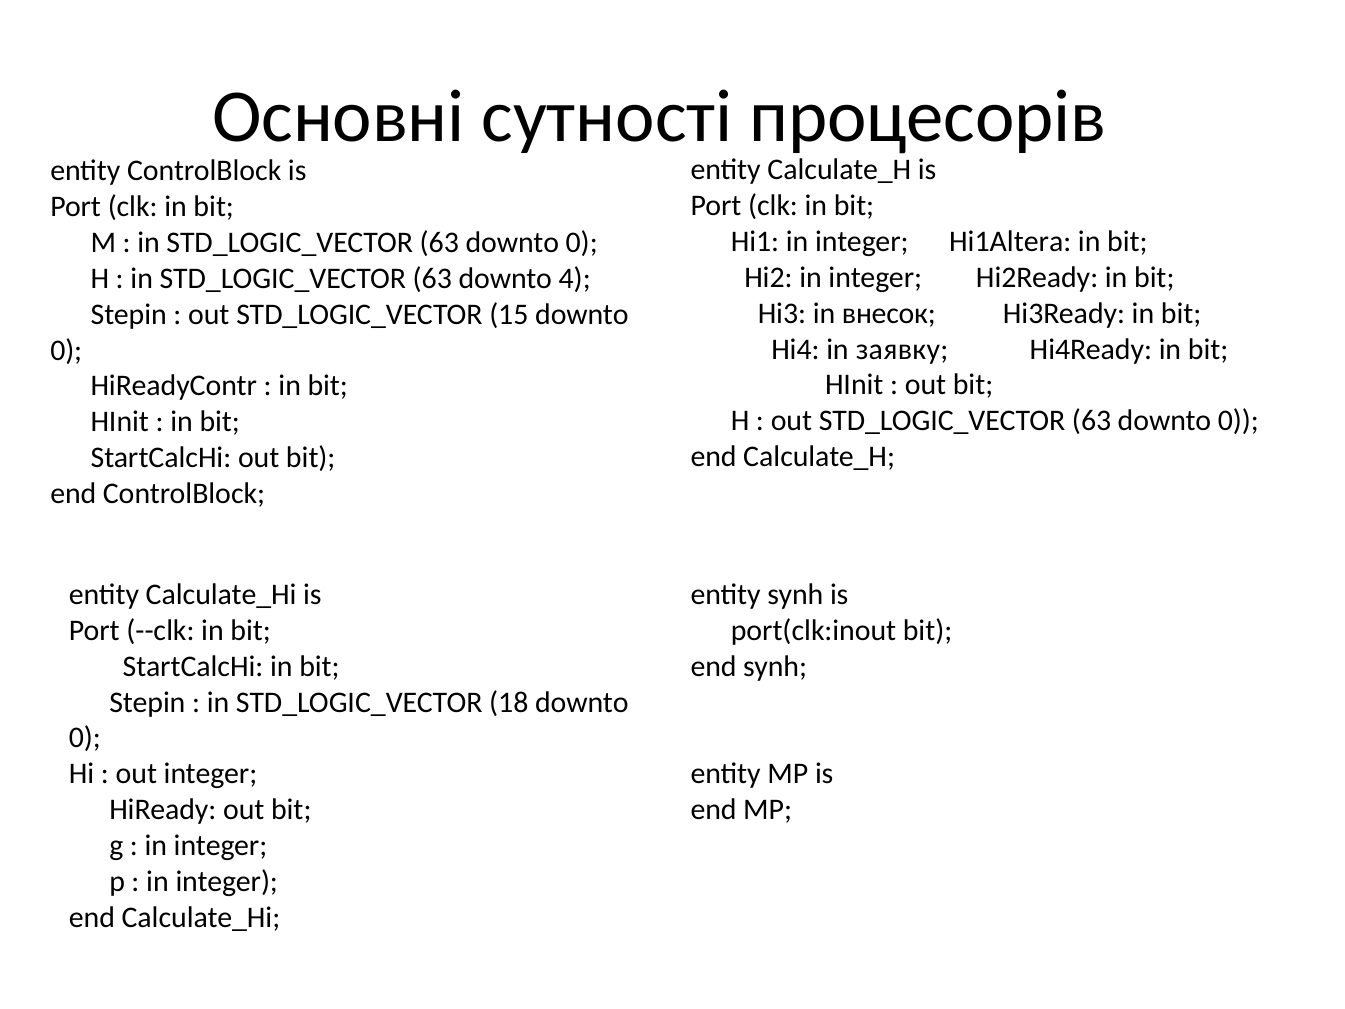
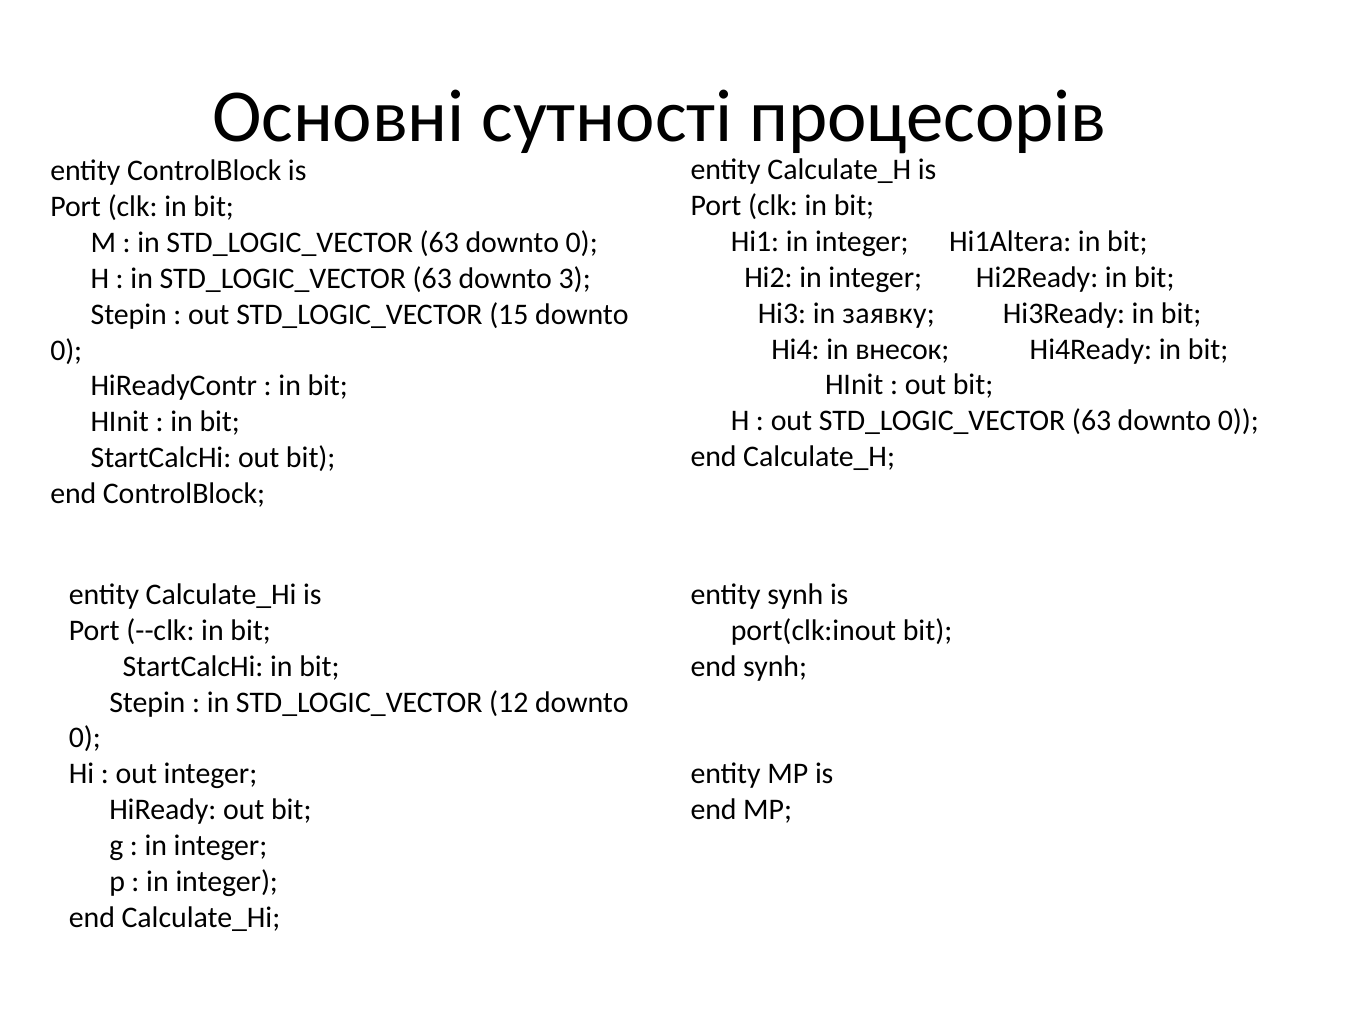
4: 4 -> 3
внесок: внесок -> заявку
заявку: заявку -> внесок
18: 18 -> 12
